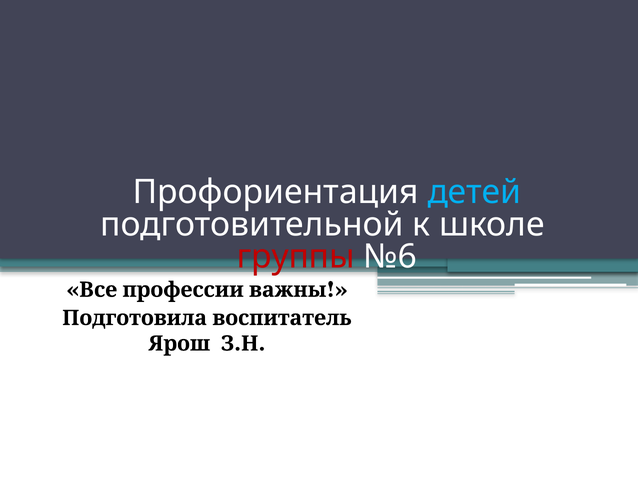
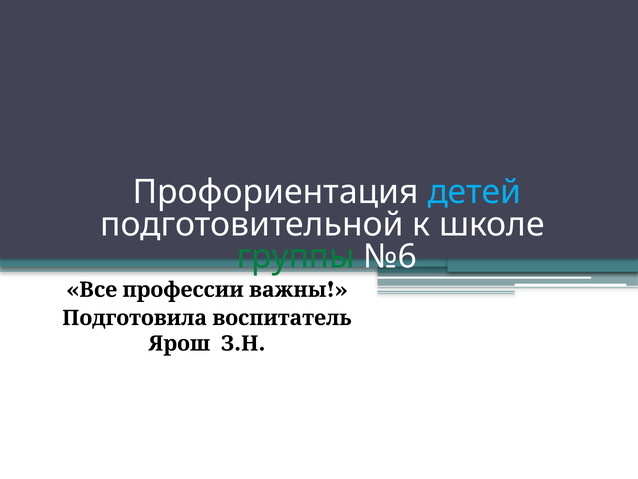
группы colour: red -> green
